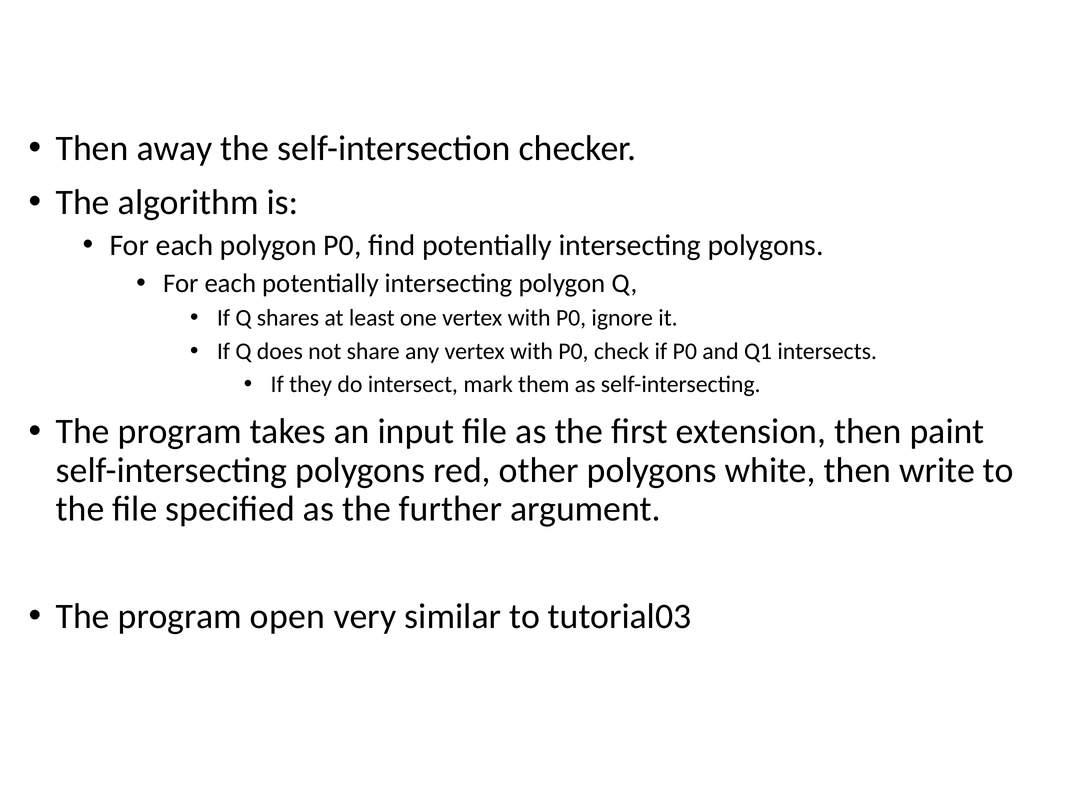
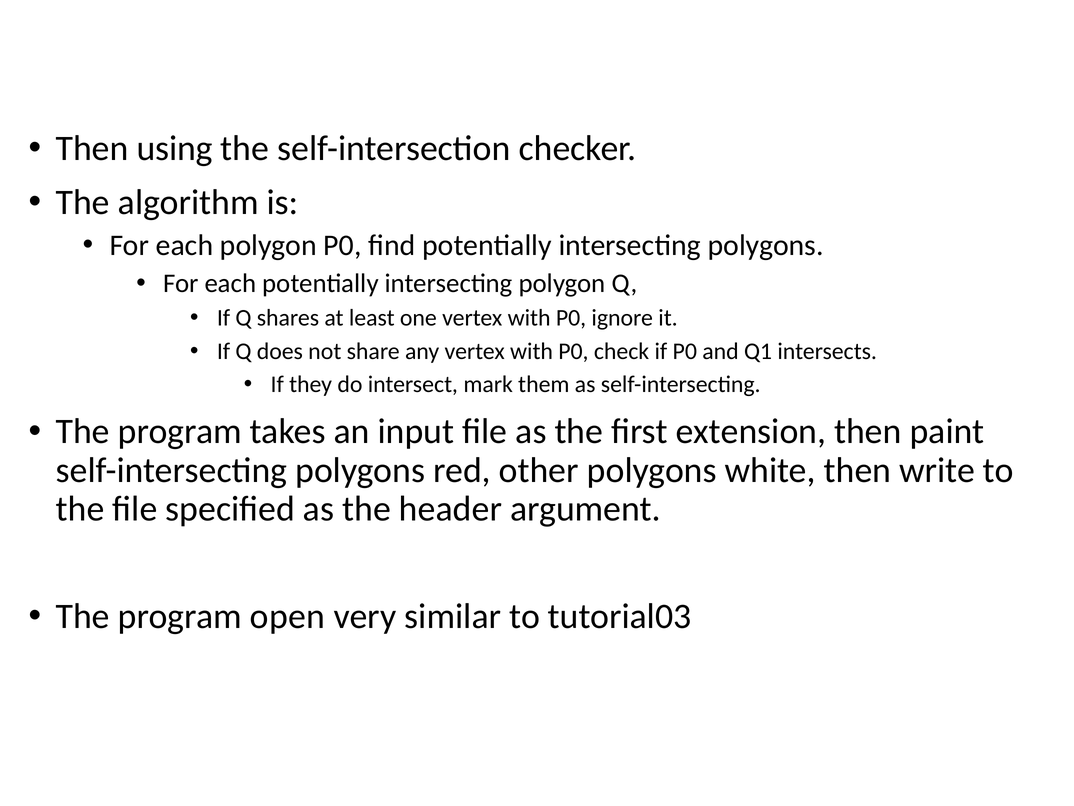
away: away -> using
further: further -> header
